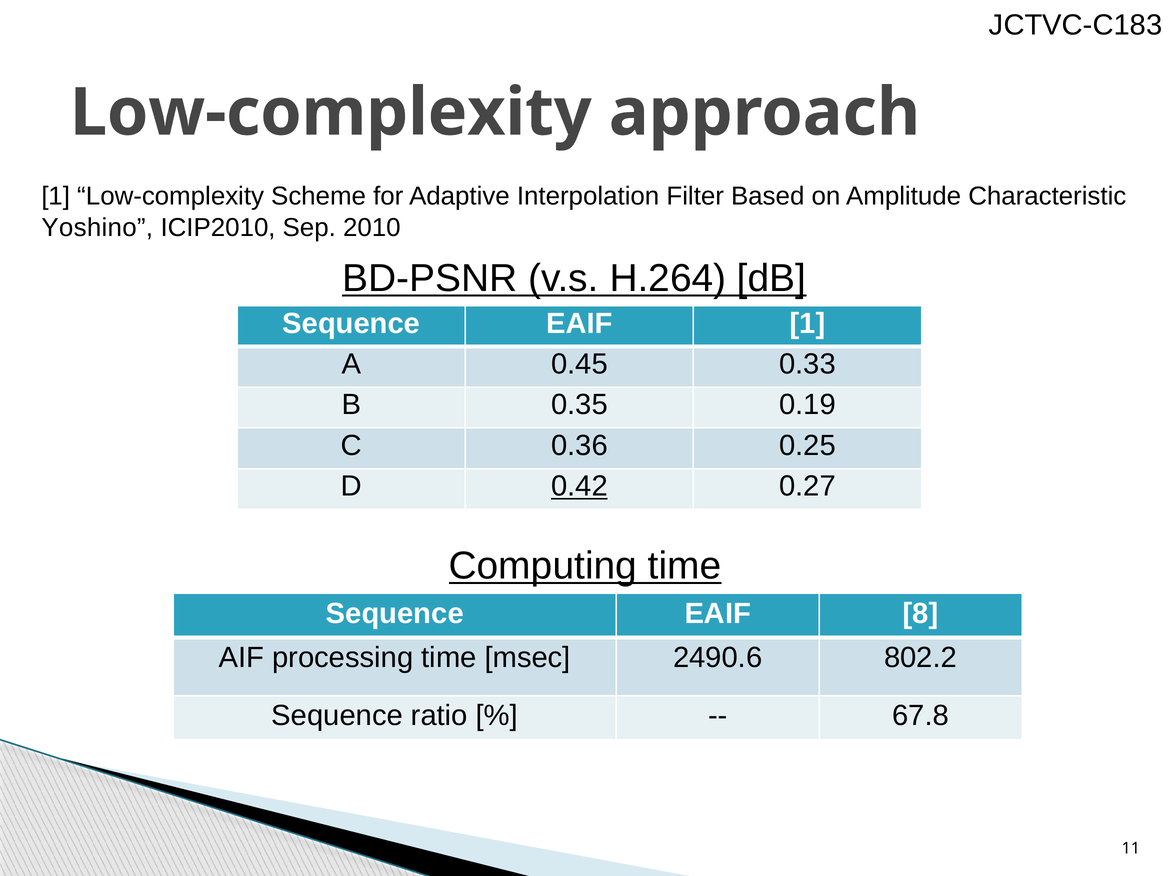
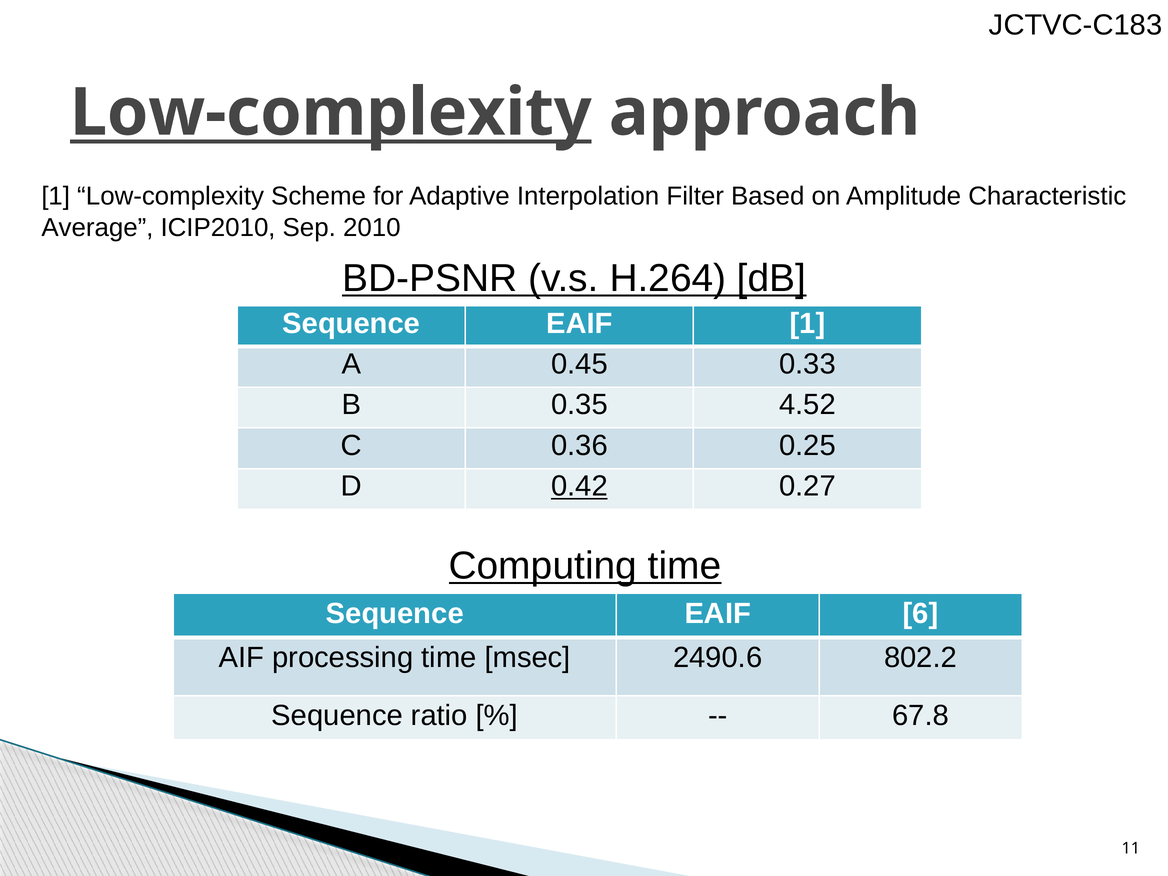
Low-complexity at (331, 113) underline: none -> present
Yoshino: Yoshino -> Average
0.19: 0.19 -> 4.52
8: 8 -> 6
